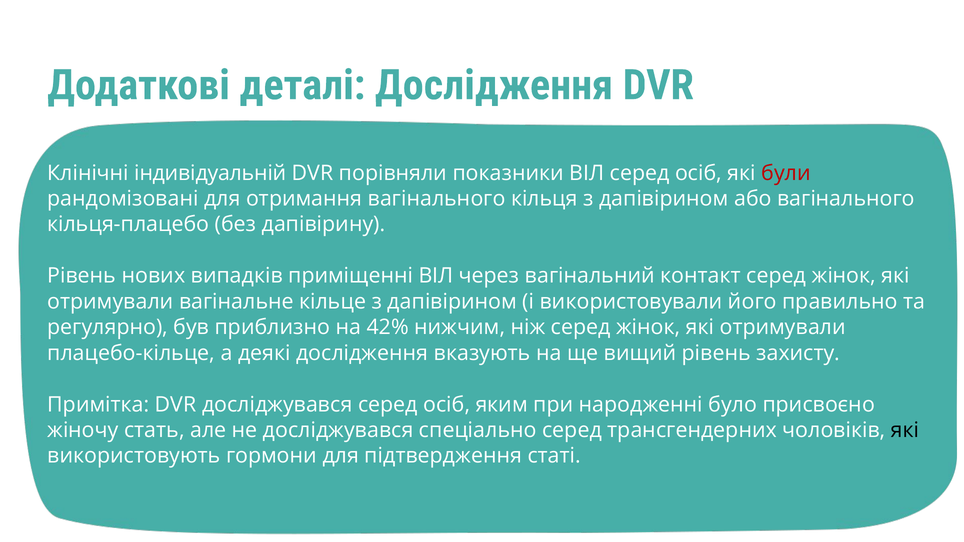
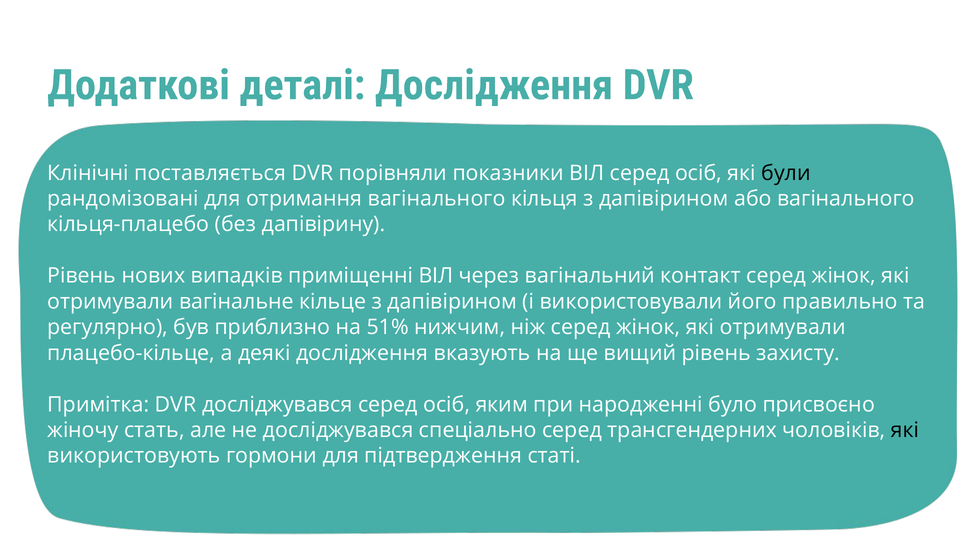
індивідуальній: індивідуальній -> поставляється
були colour: red -> black
42%: 42% -> 51%
